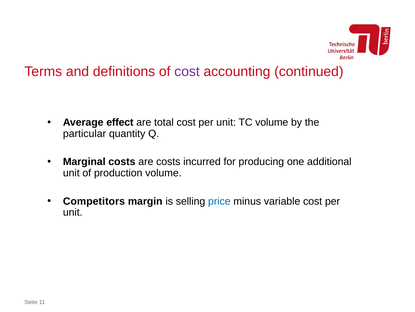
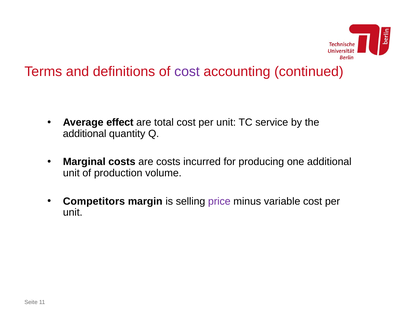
TC volume: volume -> service
particular at (85, 133): particular -> additional
price colour: blue -> purple
